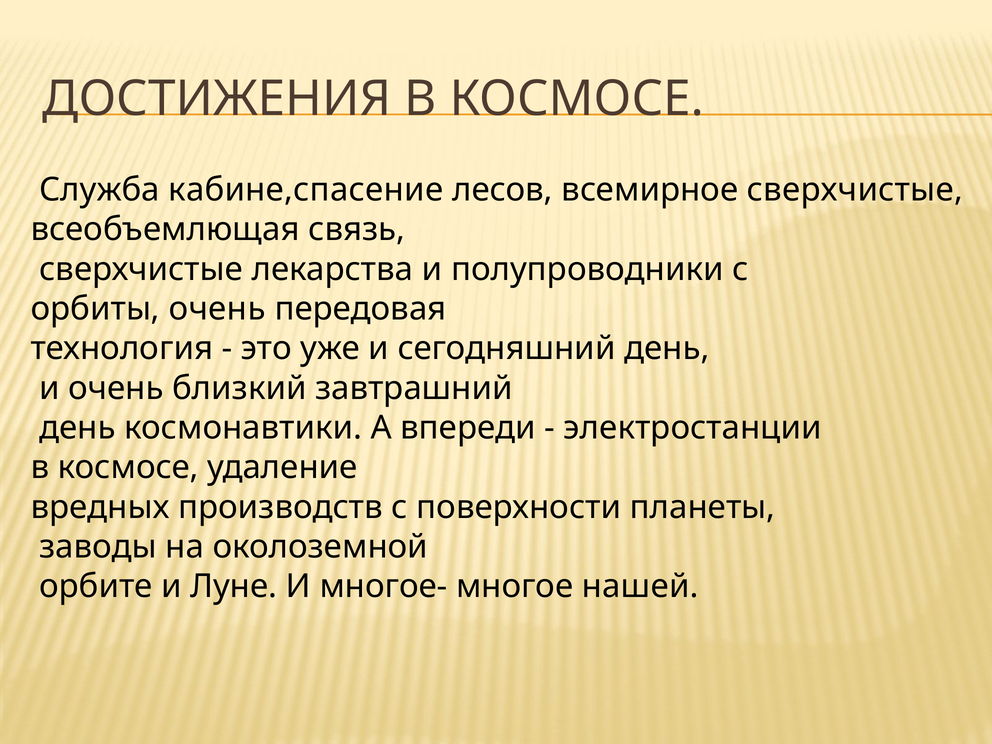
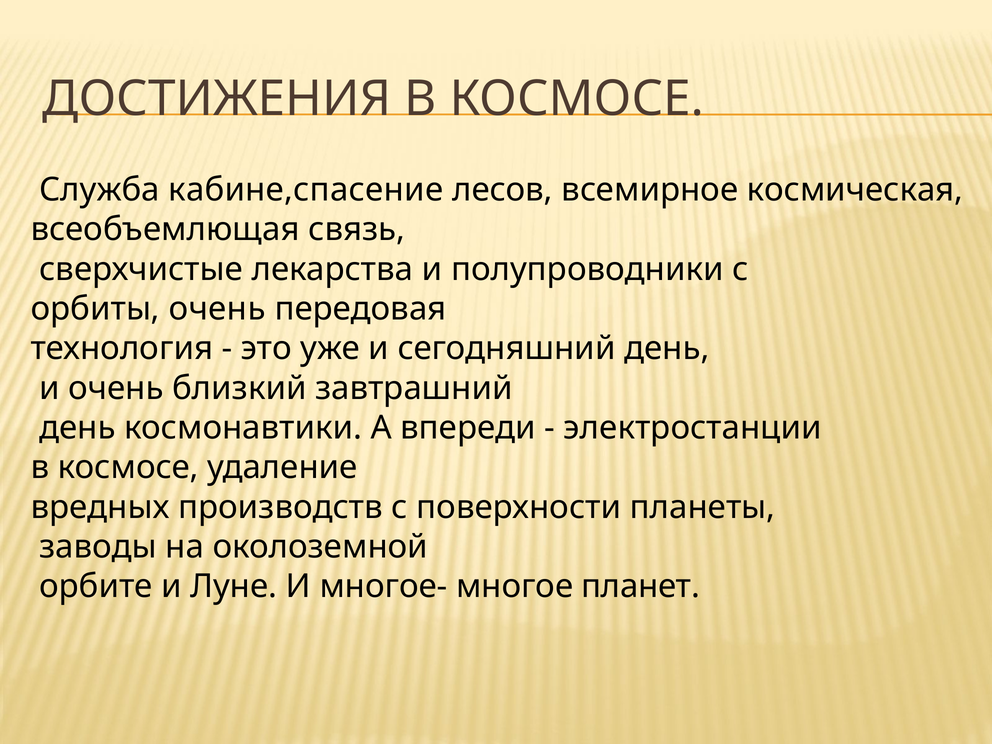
всемирное сверхчистые: сверхчистые -> космическая
нашей: нашей -> планет
